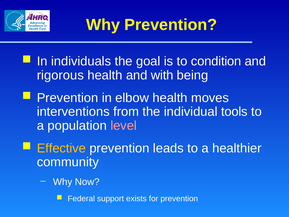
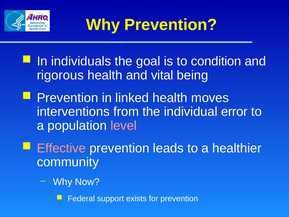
with: with -> vital
elbow: elbow -> linked
tools: tools -> error
Effective colour: yellow -> pink
